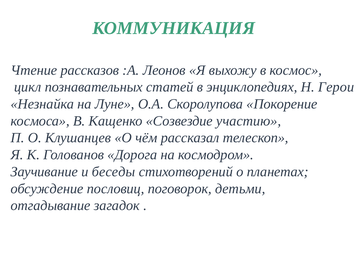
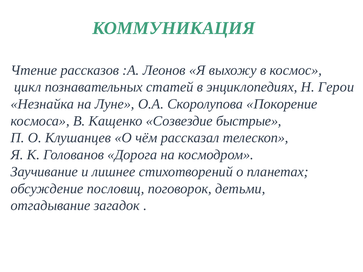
участию: участию -> быстрые
беседы: беседы -> лишнее
